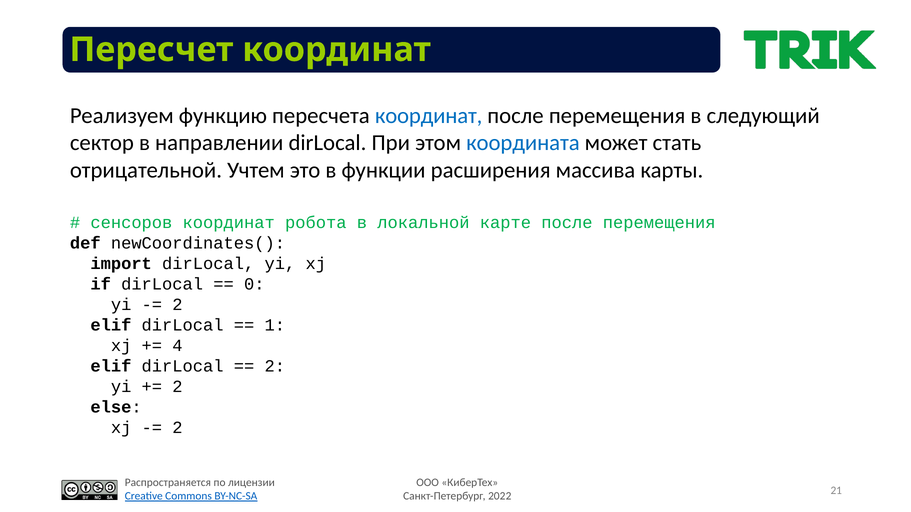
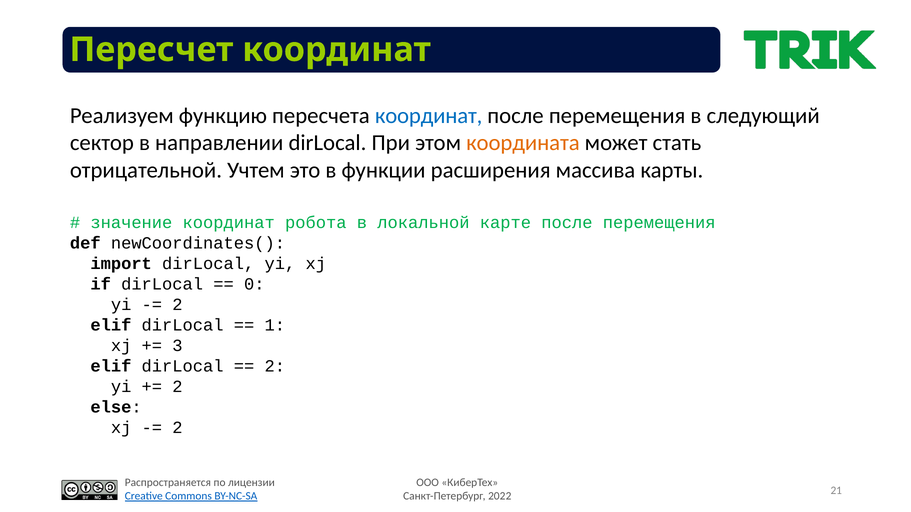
координата colour: blue -> orange
сенсоров: сенсоров -> значение
4: 4 -> 3
